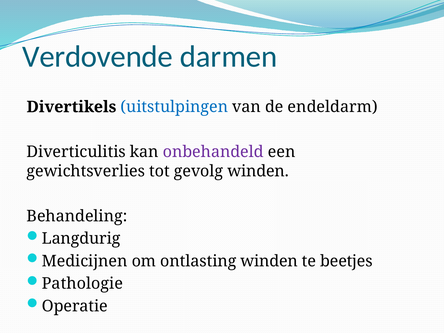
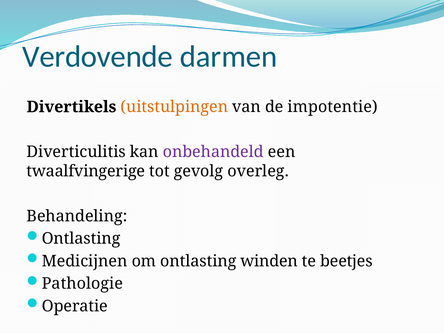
uitstulpingen colour: blue -> orange
endeldarm: endeldarm -> impotentie
gewichtsverlies: gewichtsverlies -> twaalfvingerige
gevolg winden: winden -> overleg
Langdurig at (81, 239): Langdurig -> Ontlasting
